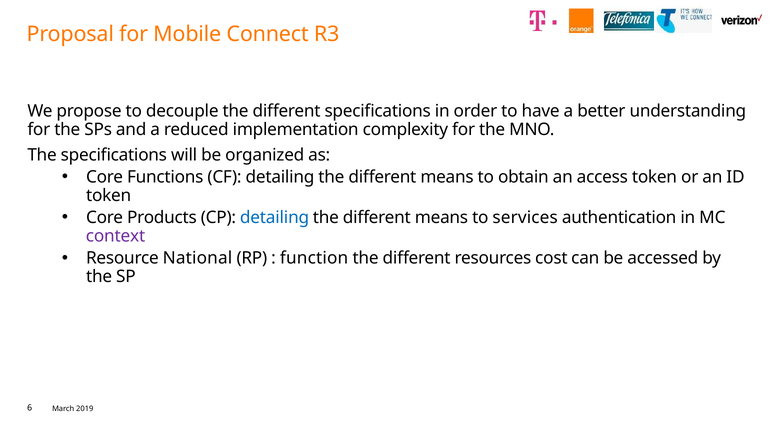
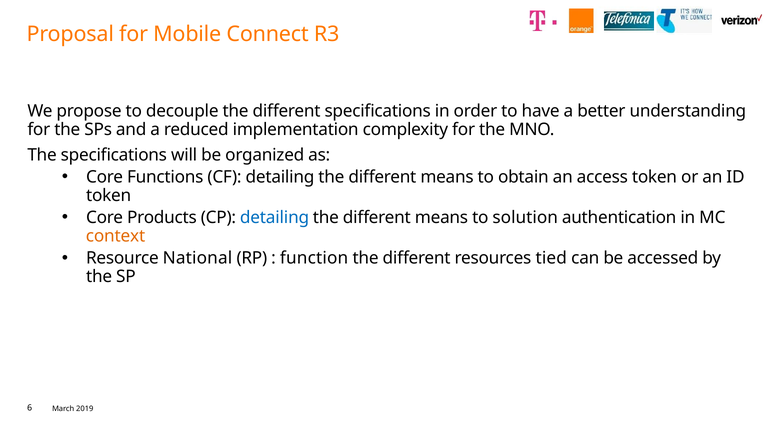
services: services -> solution
context colour: purple -> orange
cost: cost -> tied
